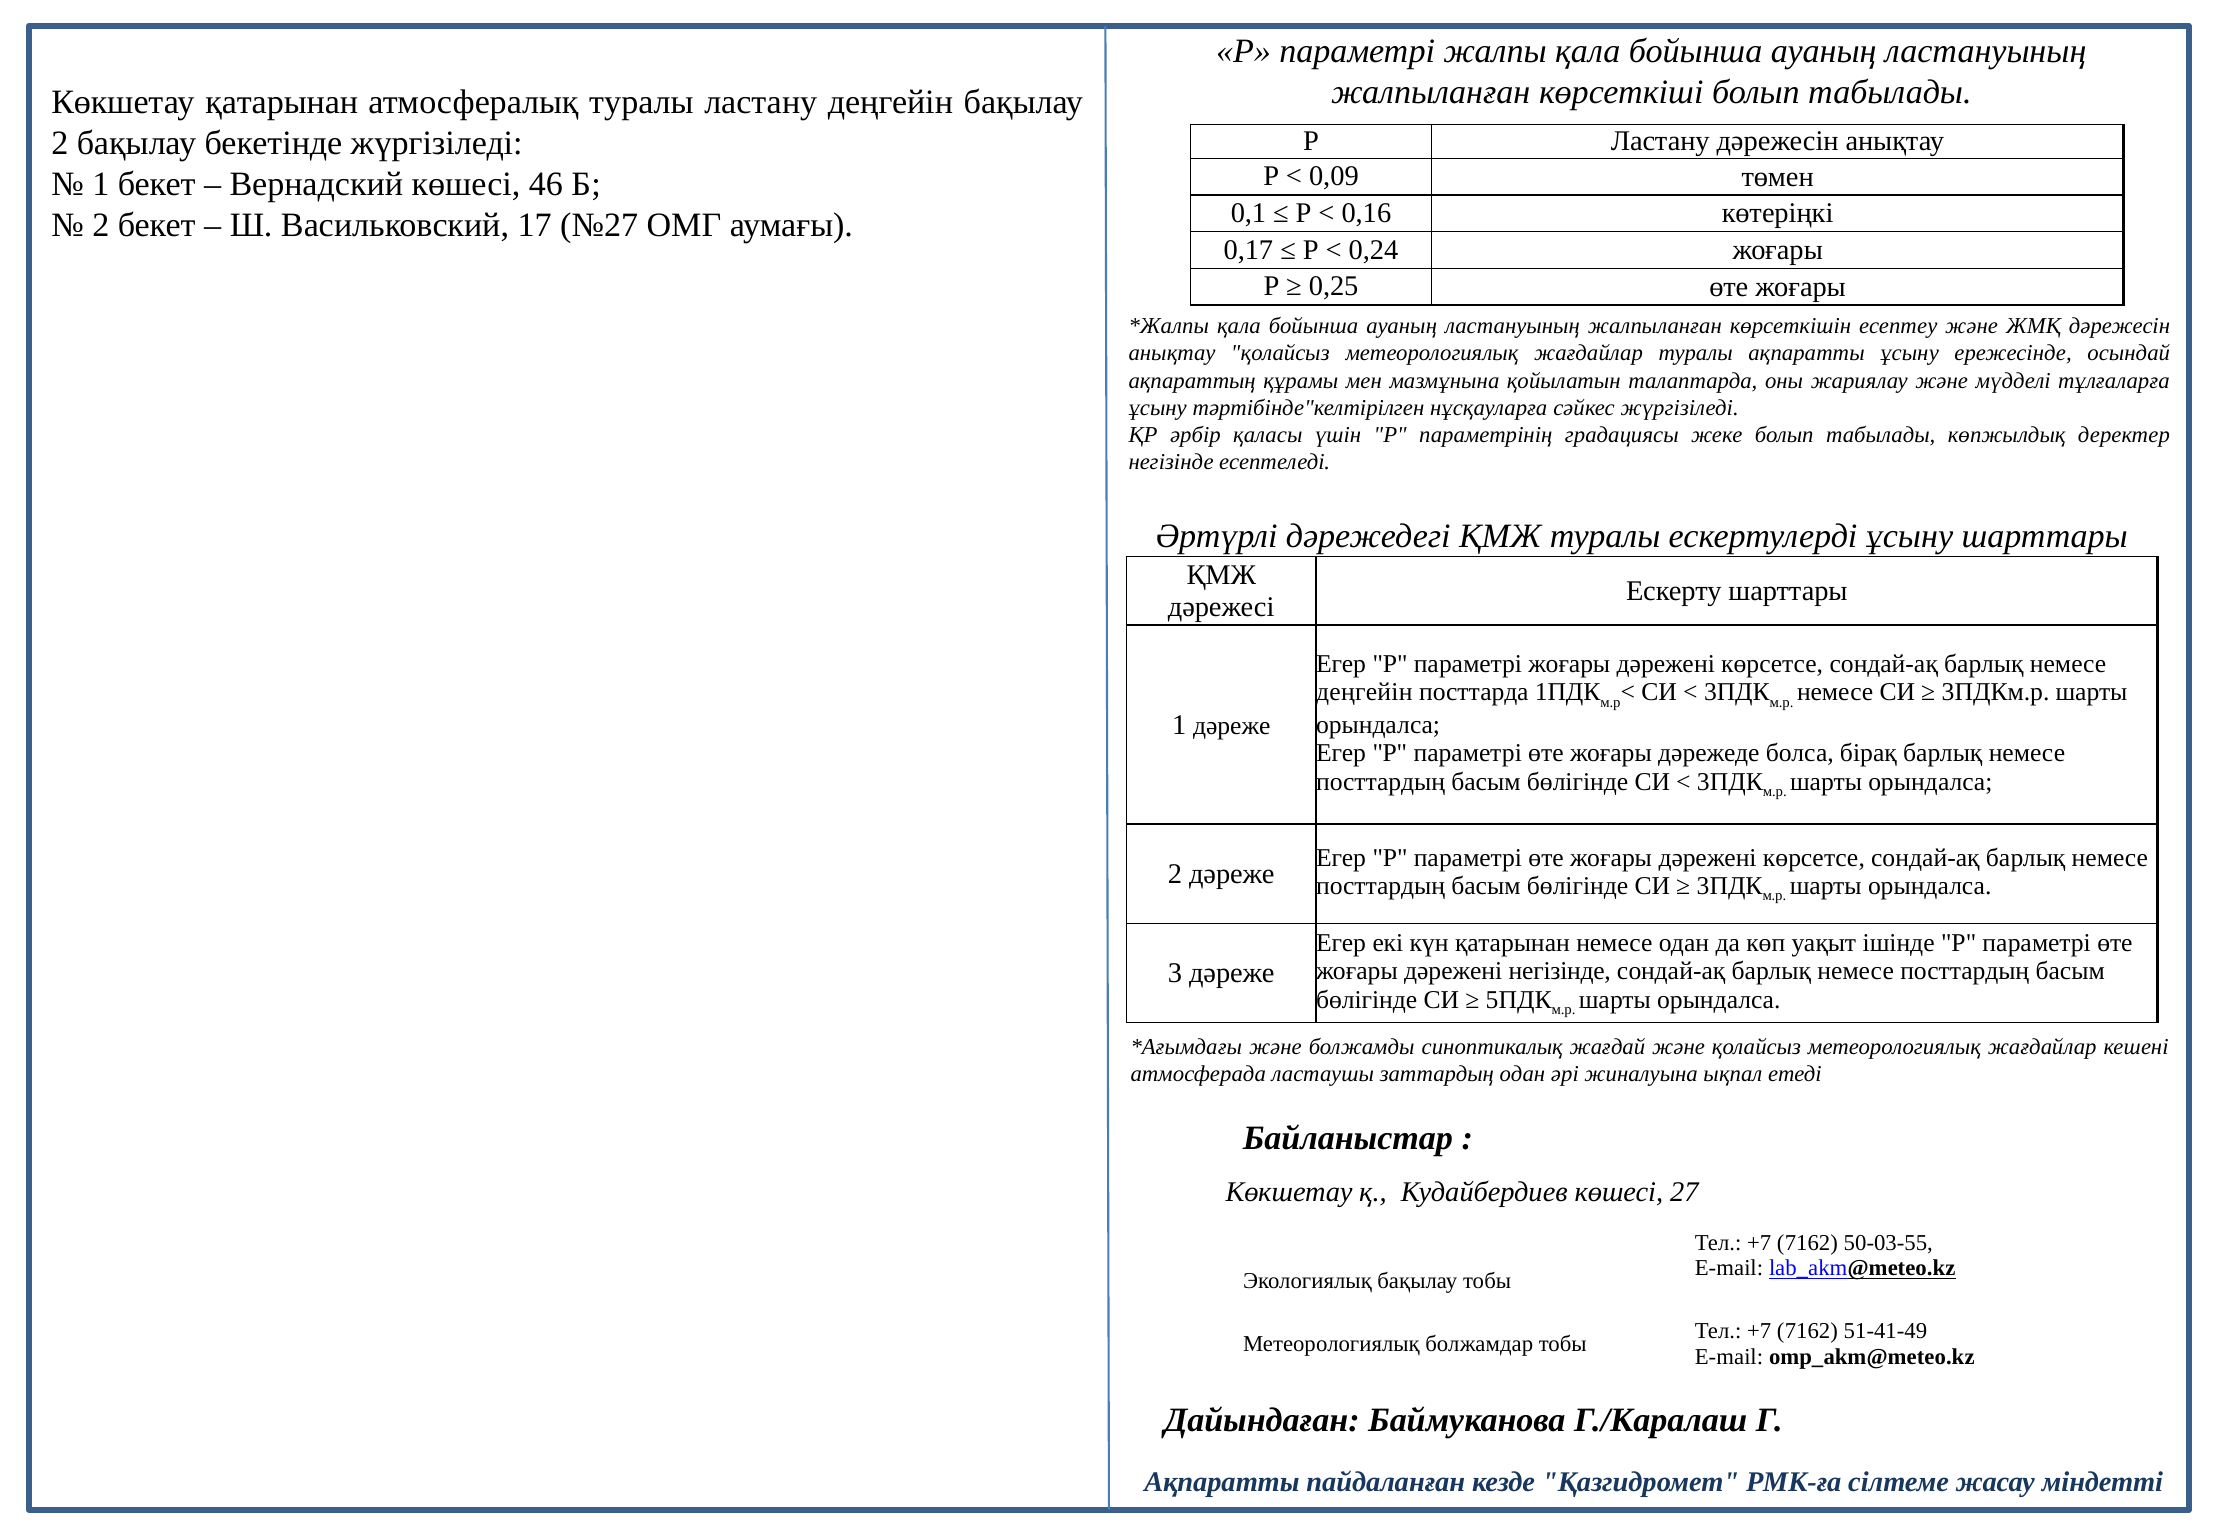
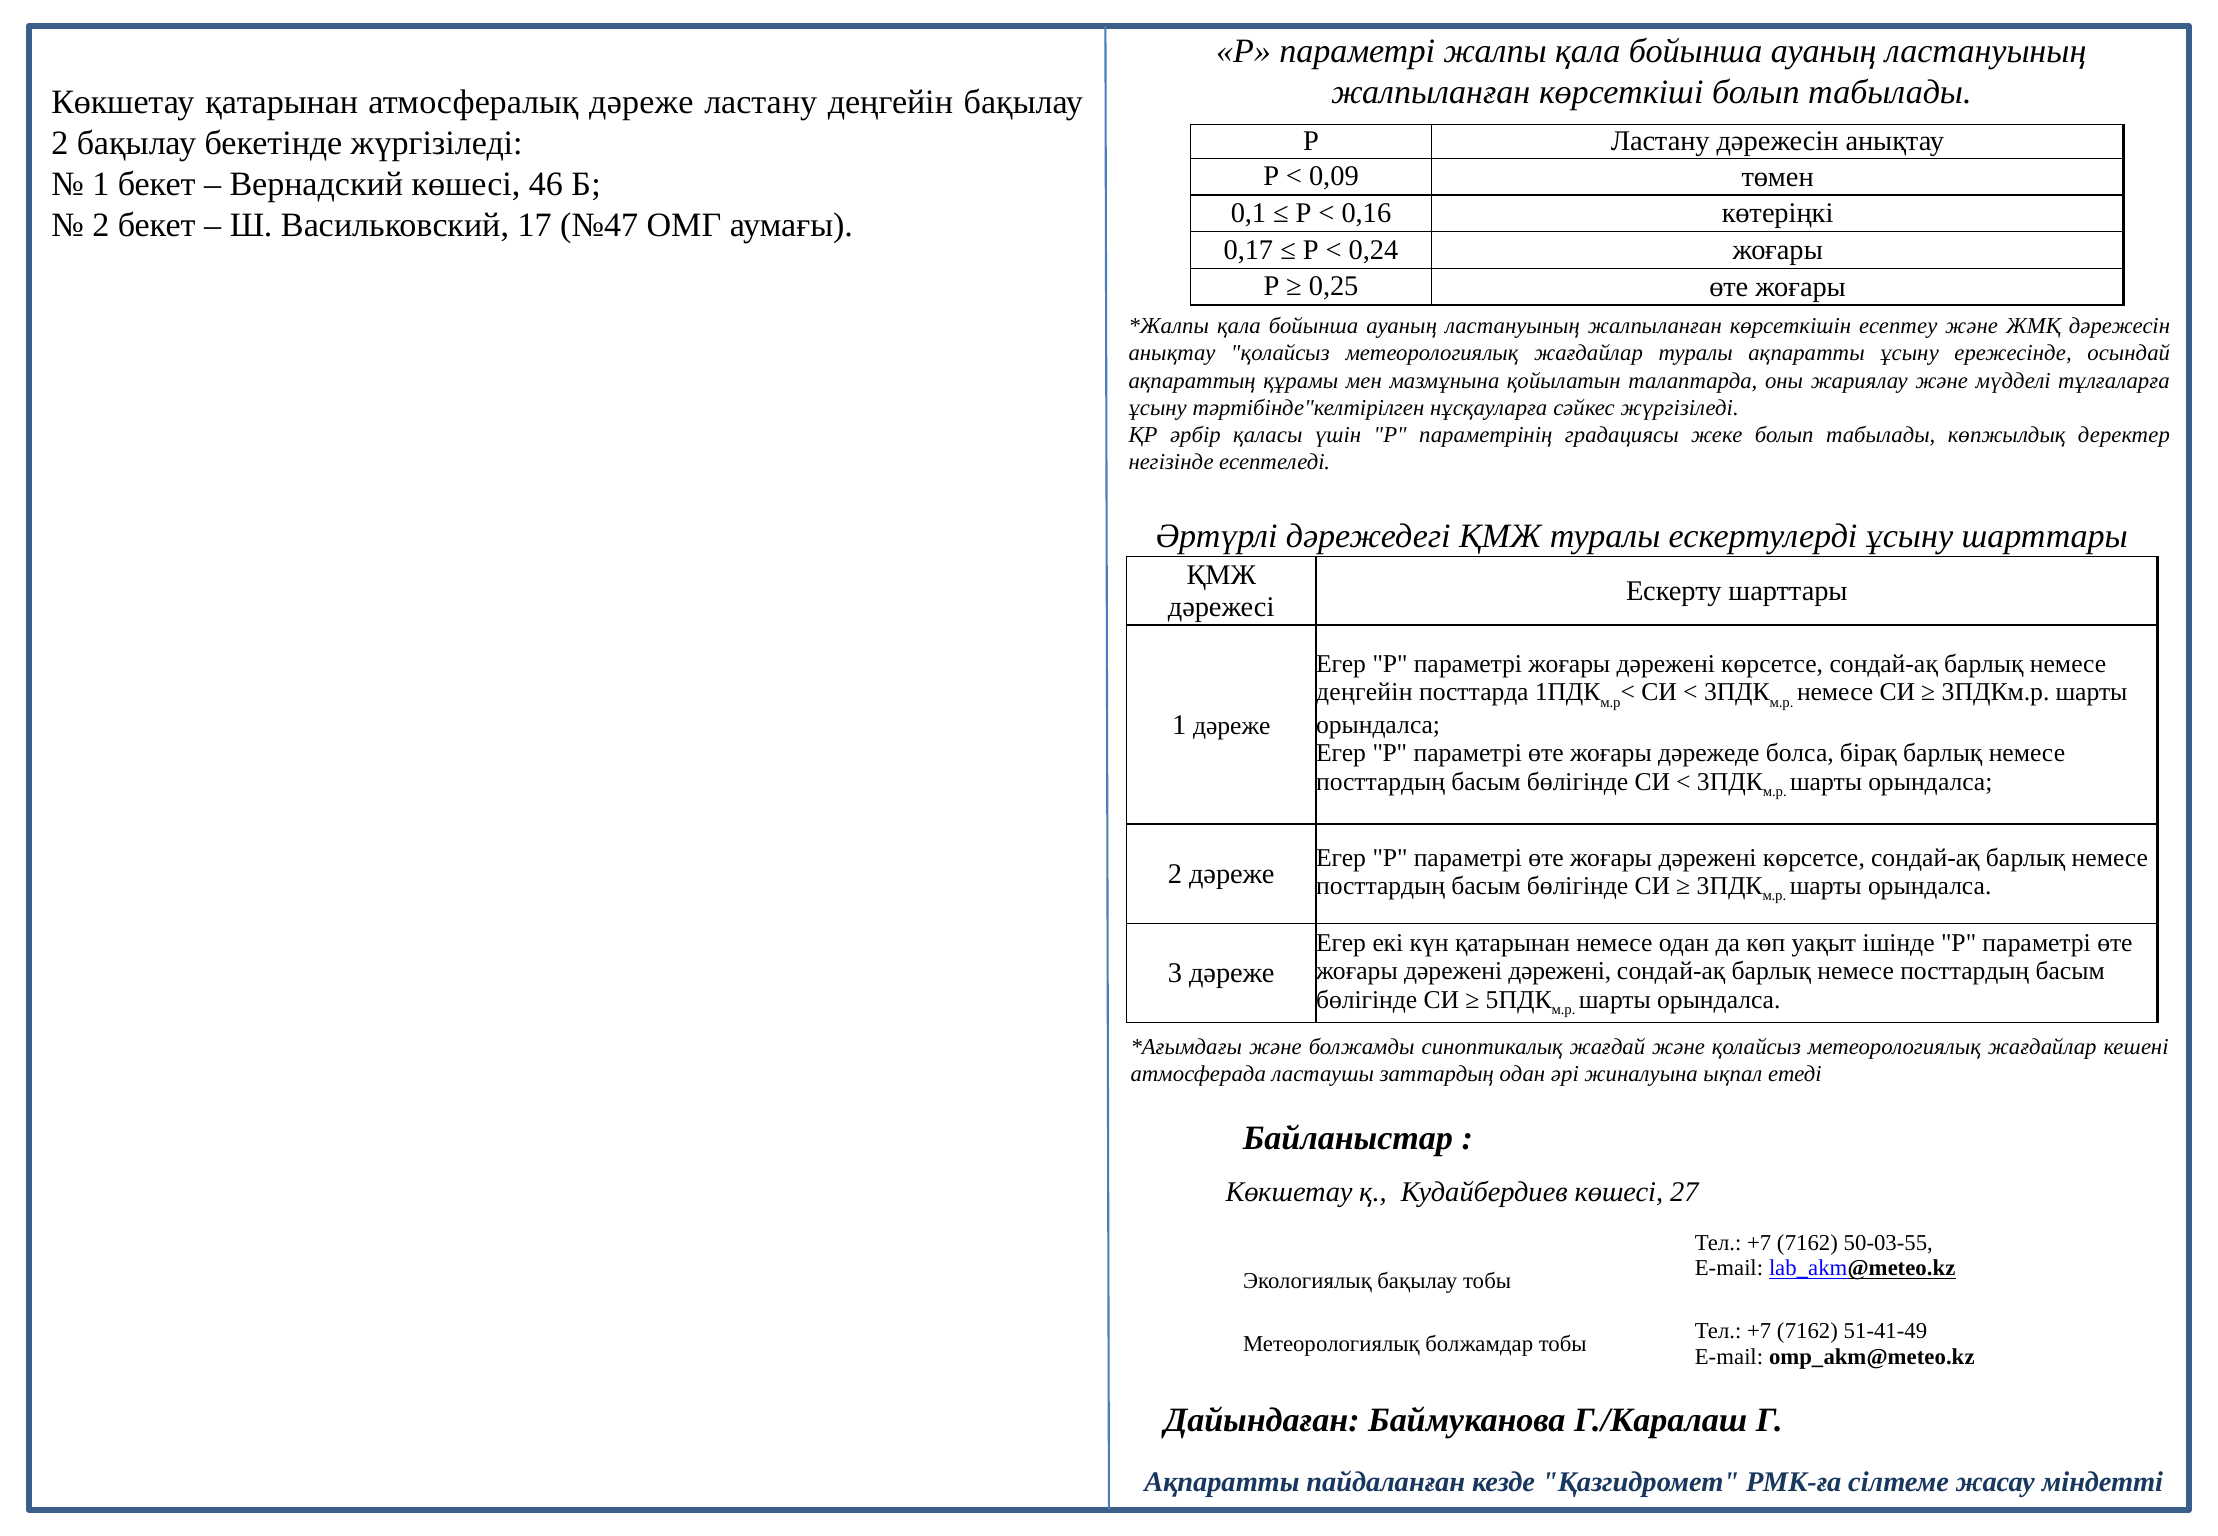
атмосфералық туралы: туралы -> дәреже
№27: №27 -> №47
дәрежені негізінде: негізінде -> дәрежені
